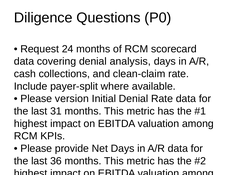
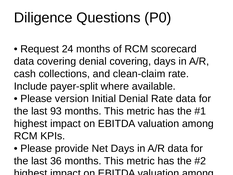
denial analysis: analysis -> covering
31: 31 -> 93
